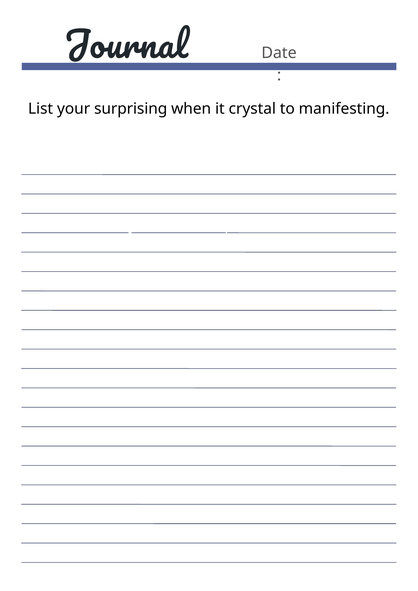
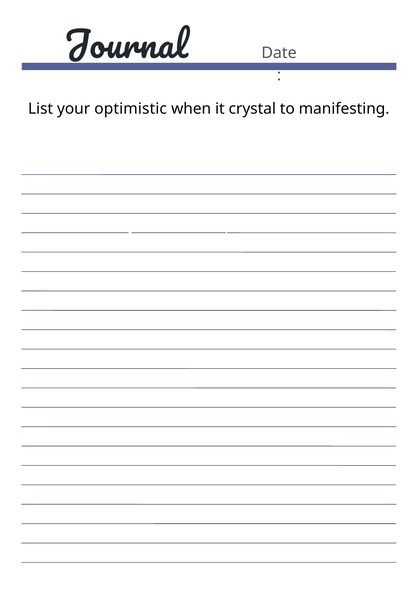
surprising: surprising -> optimistic
